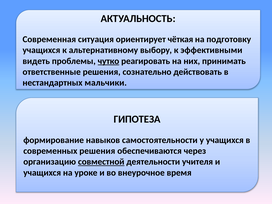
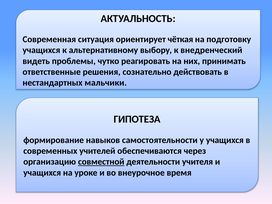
эффективными: эффективными -> внедренческий
чутко underline: present -> none
современных решения: решения -> учителей
